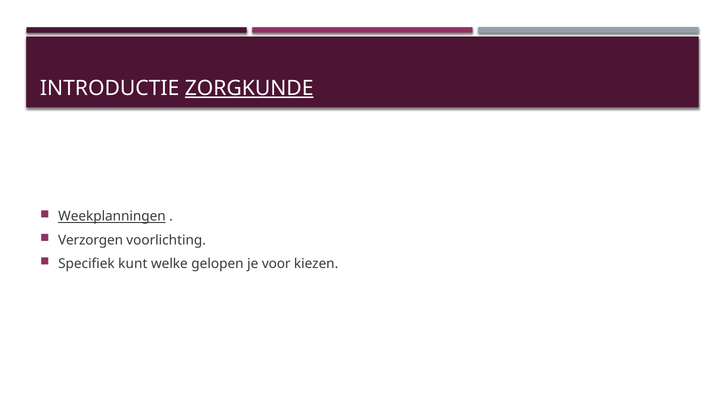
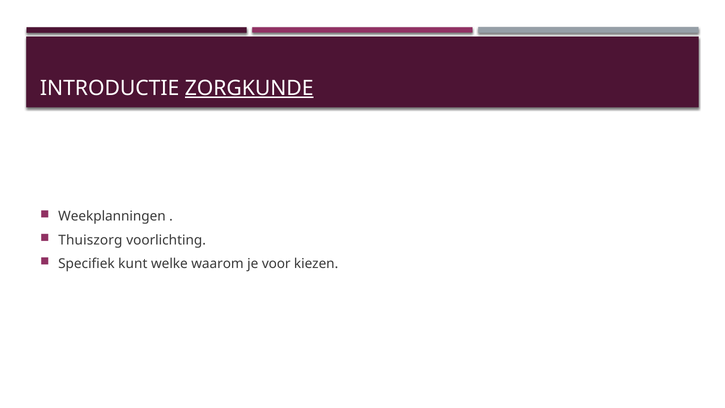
Weekplanningen underline: present -> none
Verzorgen: Verzorgen -> Thuiszorg
gelopen: gelopen -> waarom
